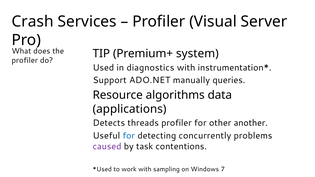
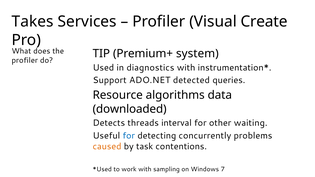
Crash: Crash -> Takes
Server: Server -> Create
manually: manually -> detected
applications: applications -> downloaded
threads profiler: profiler -> interval
another: another -> waiting
caused colour: purple -> orange
